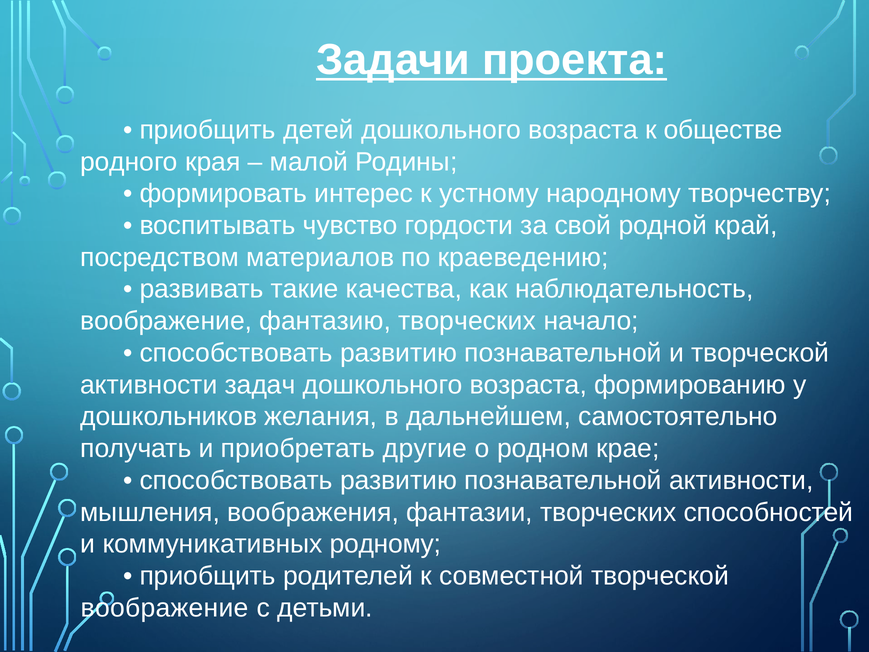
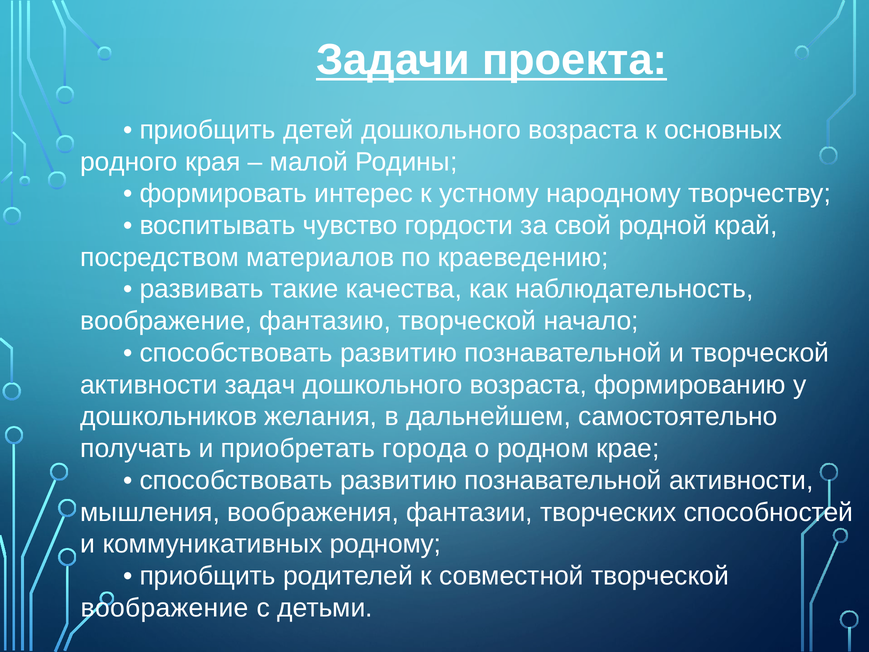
обществе: обществе -> основных
фантазию творческих: творческих -> творческой
другие: другие -> города
